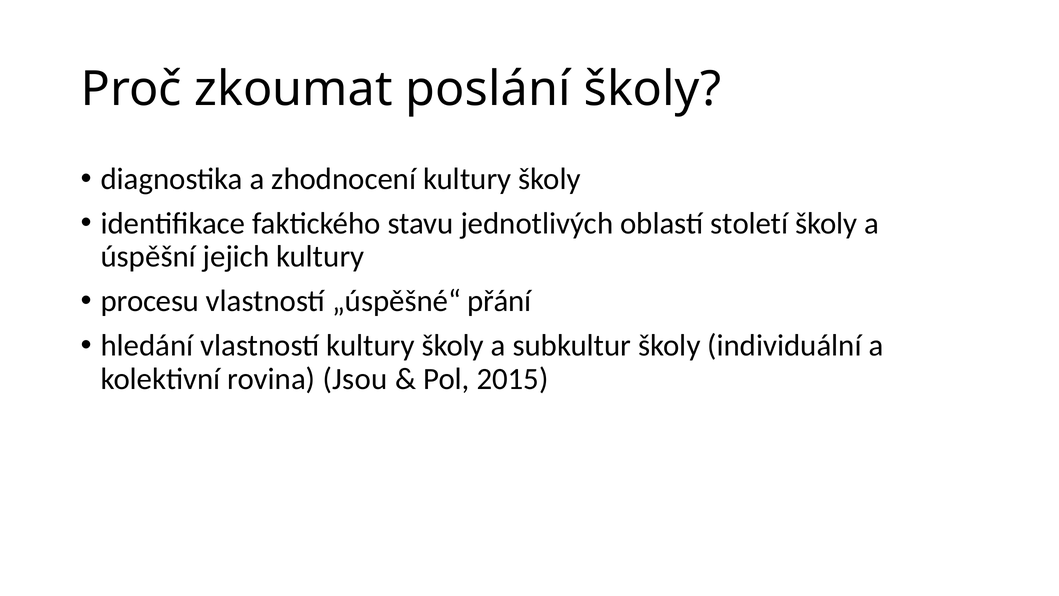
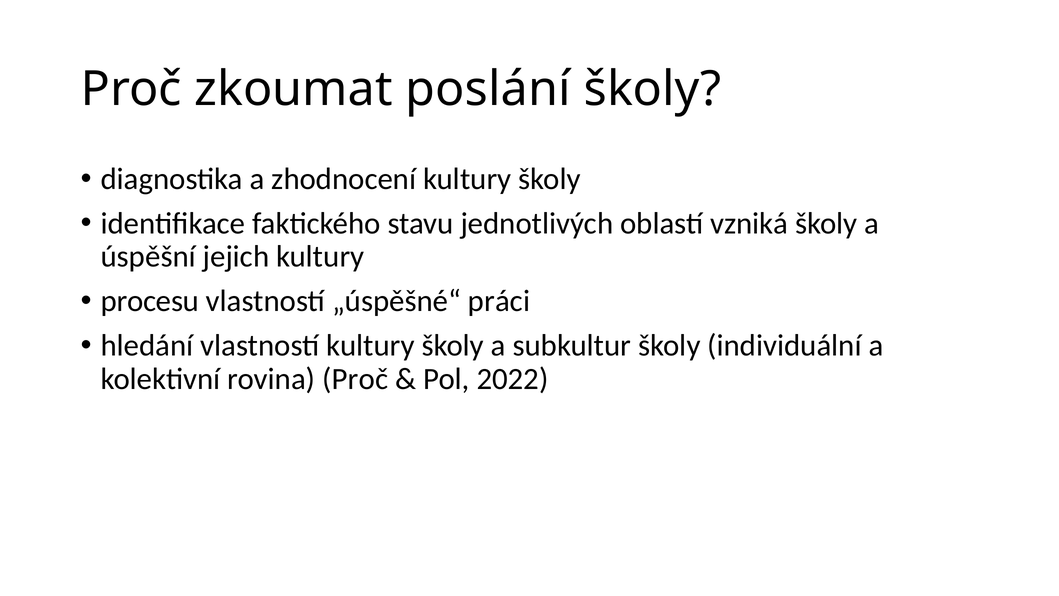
století: století -> vzniká
přání: přání -> práci
rovina Jsou: Jsou -> Proč
2015: 2015 -> 2022
